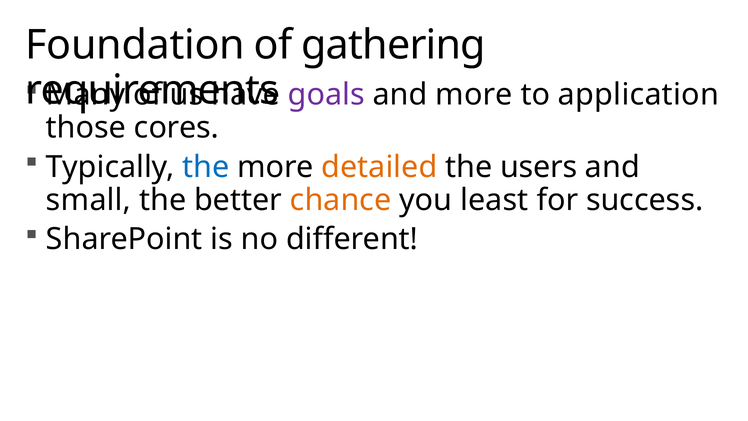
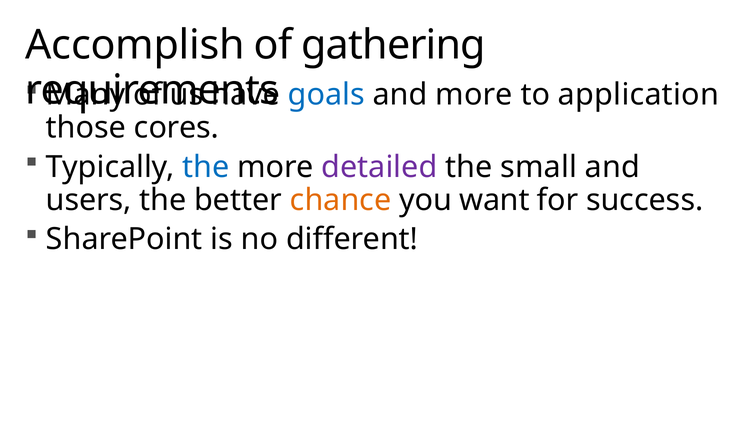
Foundation: Foundation -> Accomplish
goals colour: purple -> blue
detailed colour: orange -> purple
users: users -> small
small: small -> users
least: least -> want
